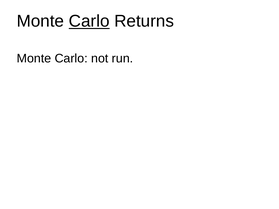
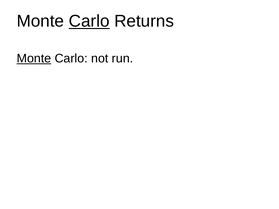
Monte at (34, 59) underline: none -> present
